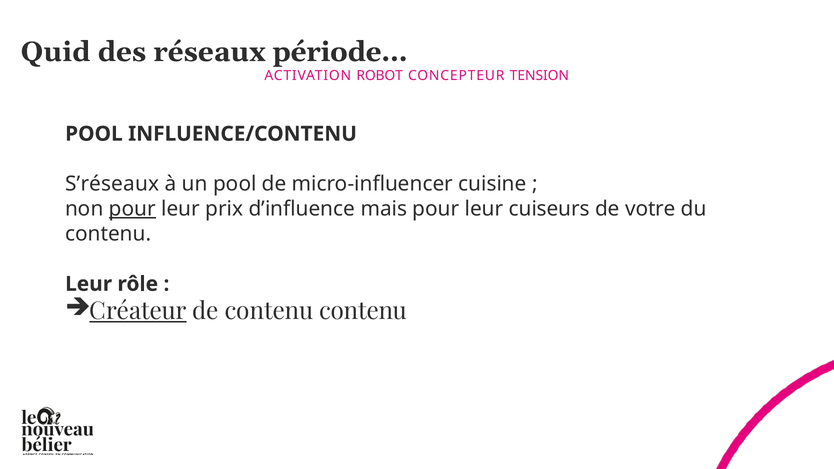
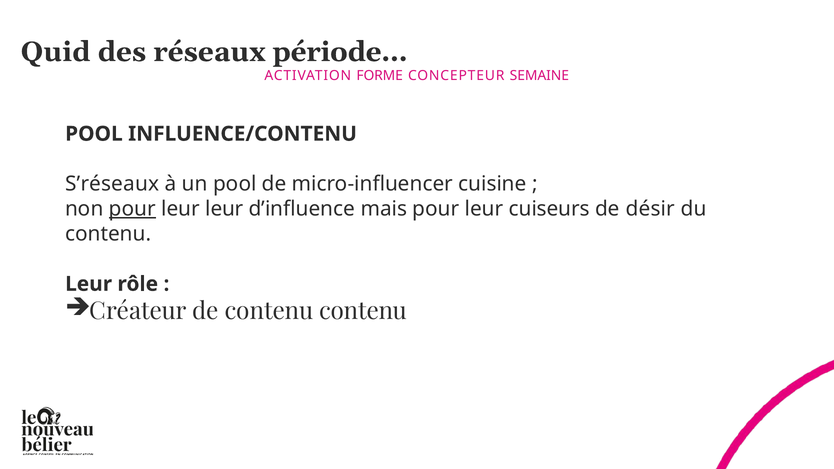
ROBOT: ROBOT -> FORME
TENSION: TENSION -> SEMAINE
leur prix: prix -> leur
votre: votre -> désir
Créateur underline: present -> none
